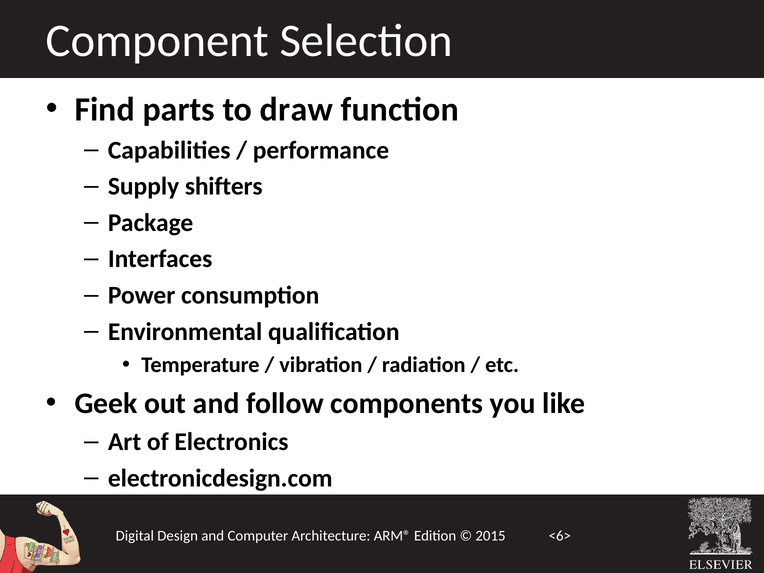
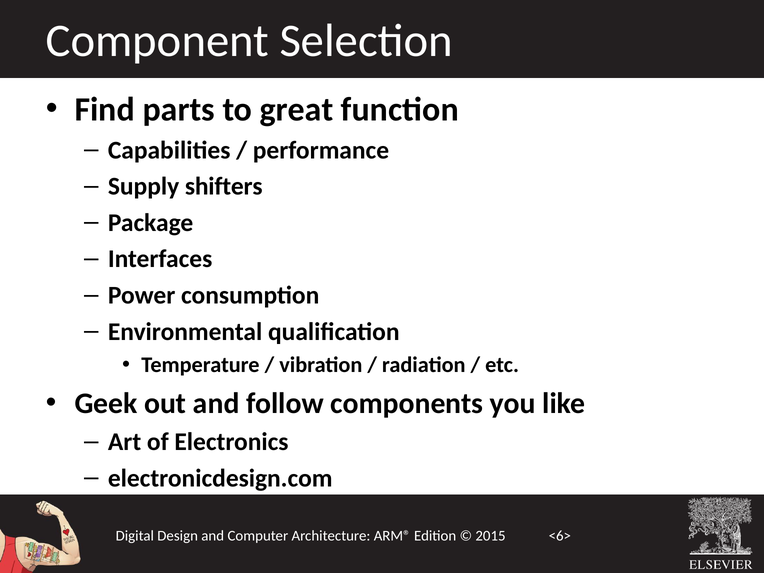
draw: draw -> great
